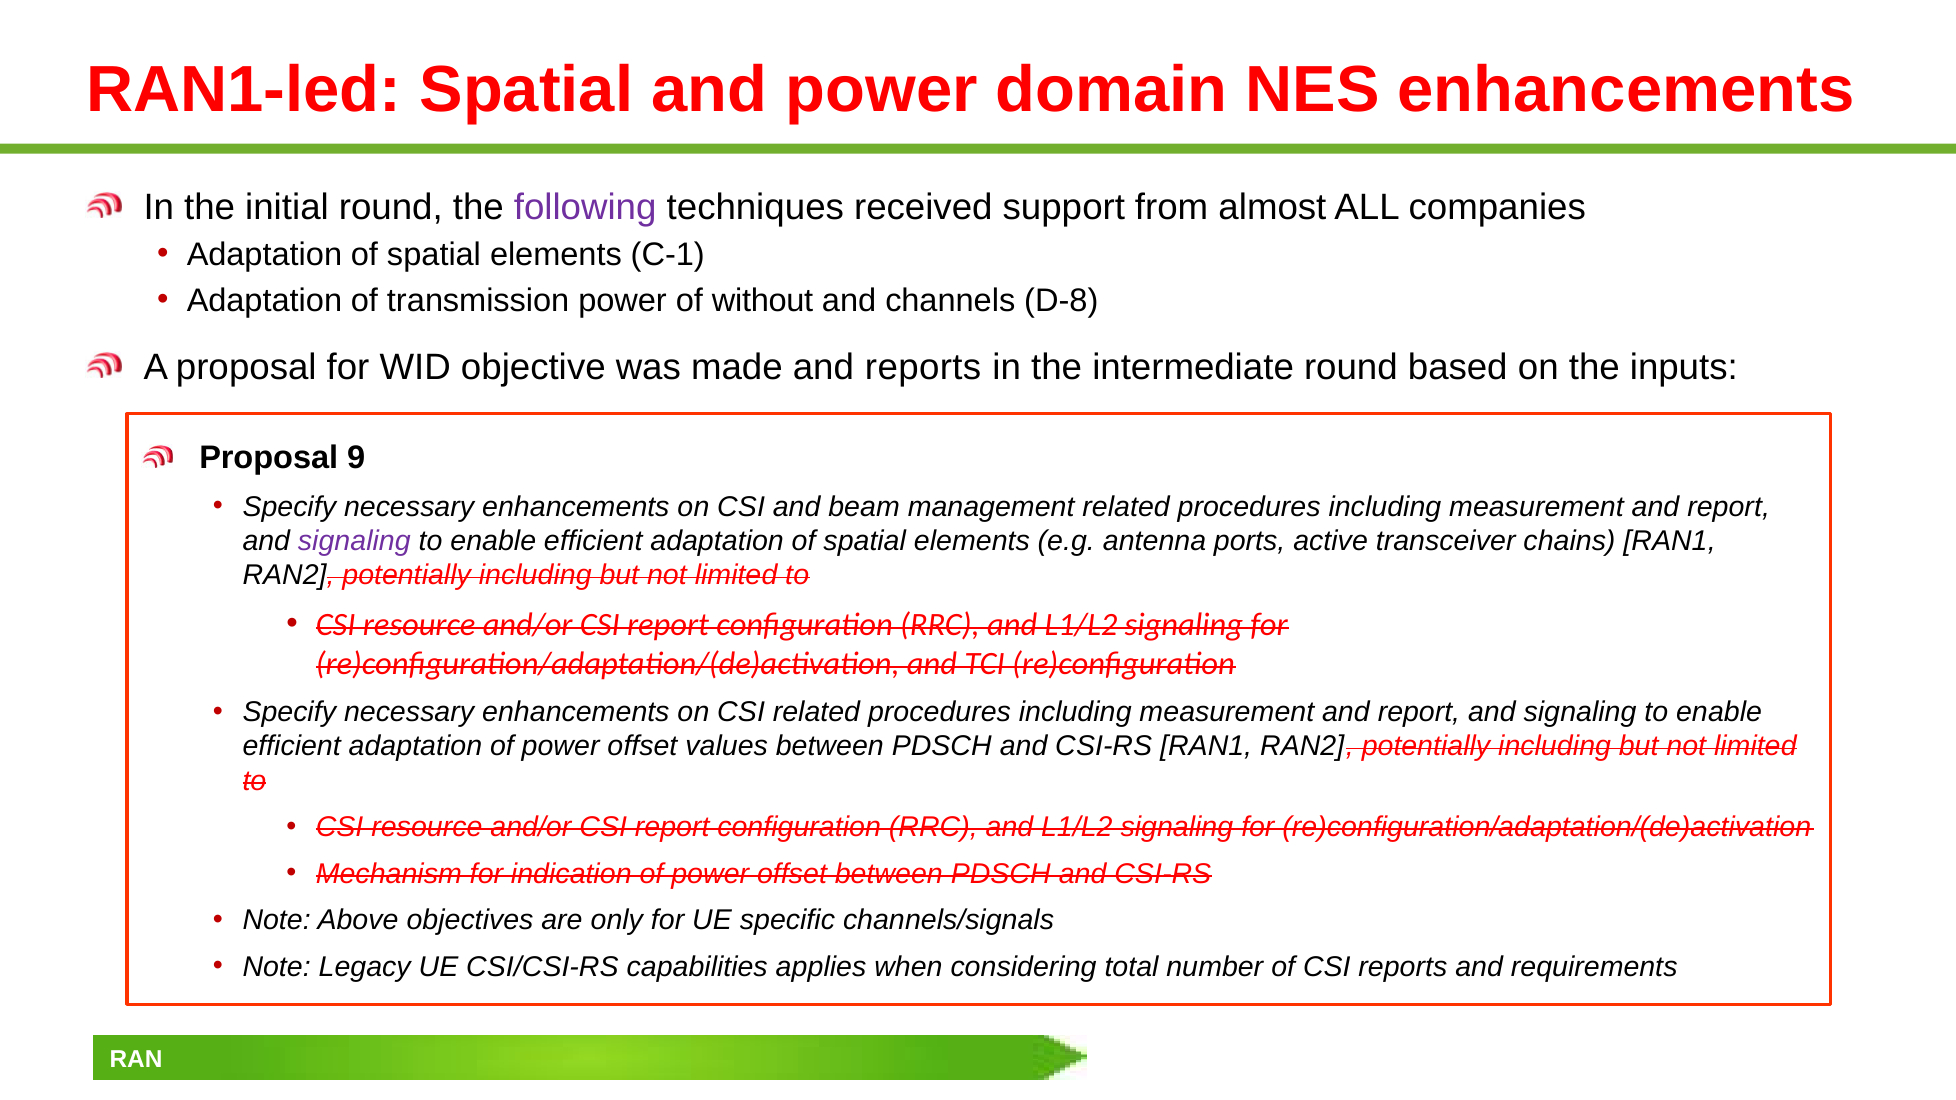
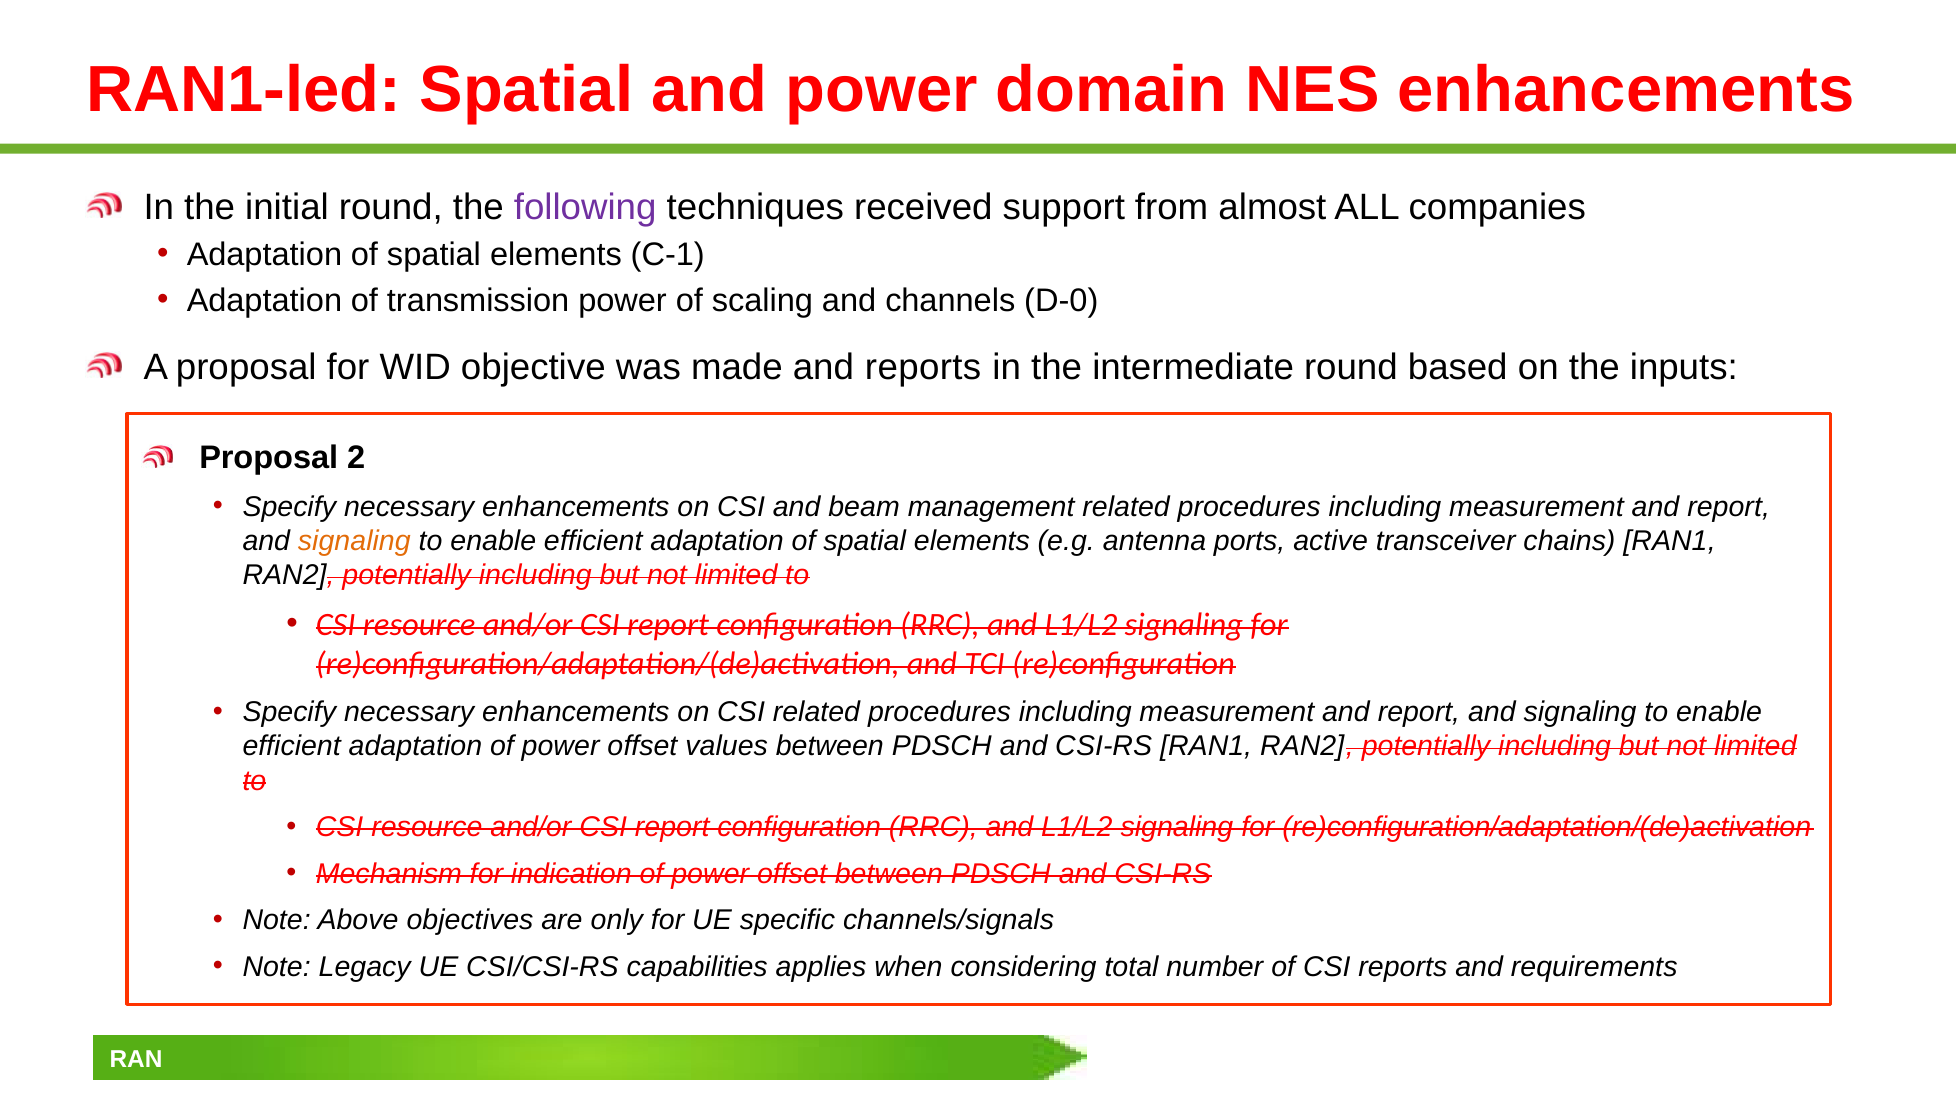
without: without -> scaling
D-8: D-8 -> D-0
9: 9 -> 2
signaling at (354, 541) colour: purple -> orange
